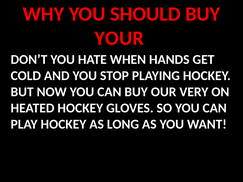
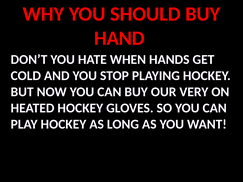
YOUR: YOUR -> HAND
